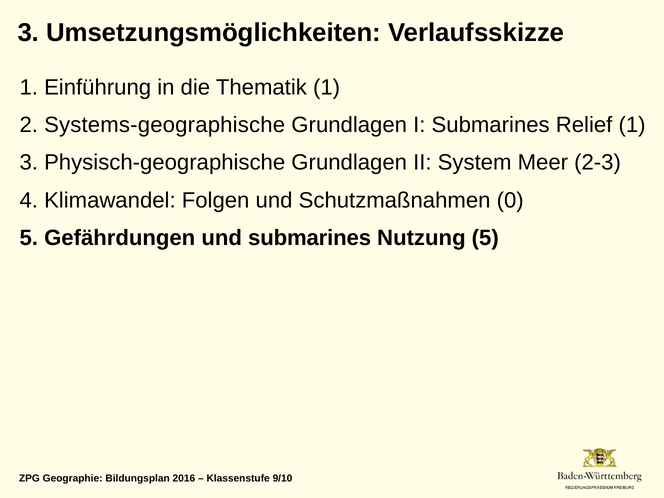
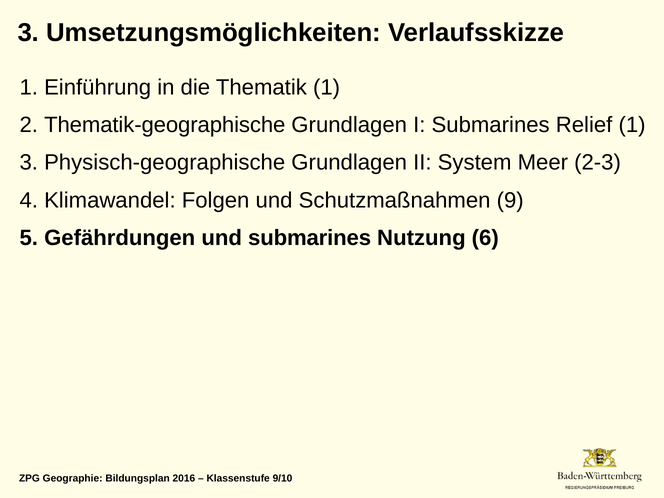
Systems-geographische: Systems-geographische -> Thematik-geographische
0: 0 -> 9
Nutzung 5: 5 -> 6
